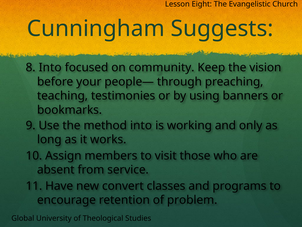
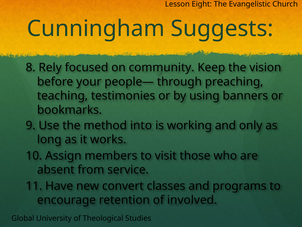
8 Into: Into -> Rely
problem: problem -> involved
